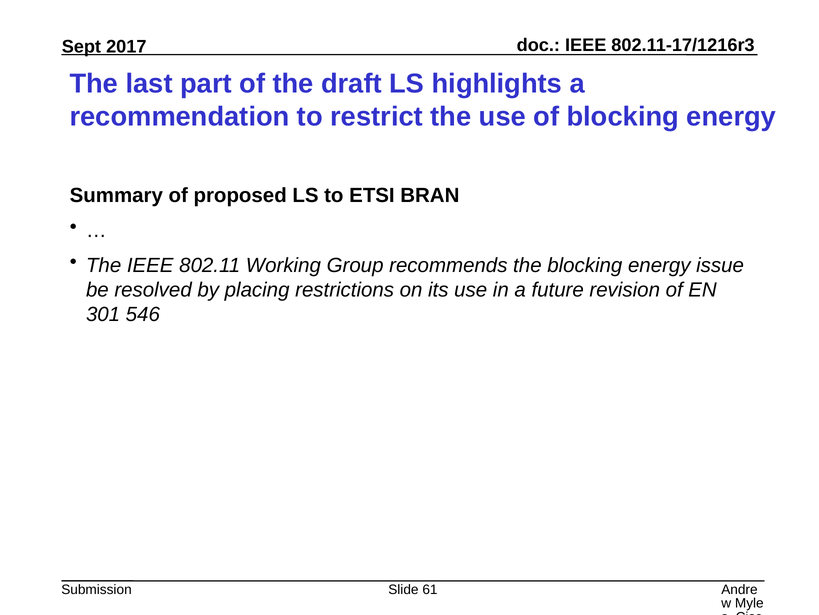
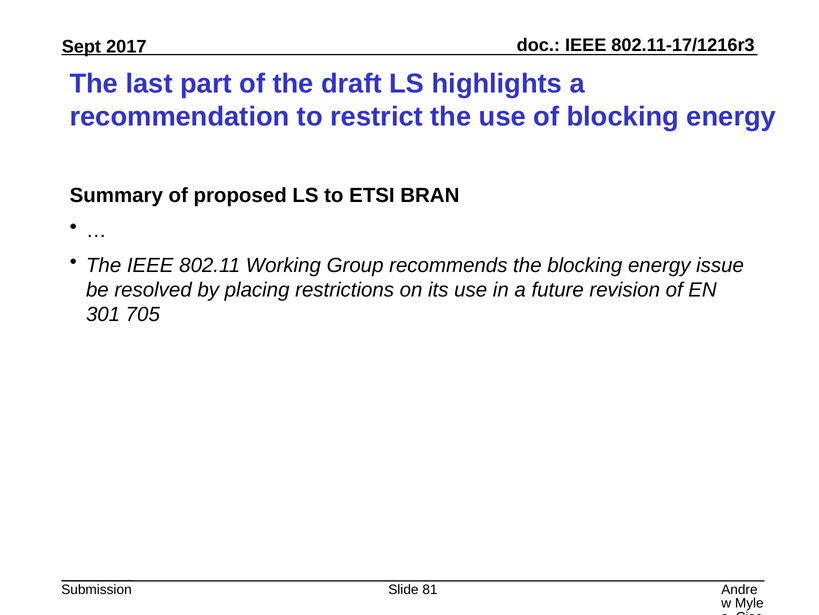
546: 546 -> 705
61: 61 -> 81
